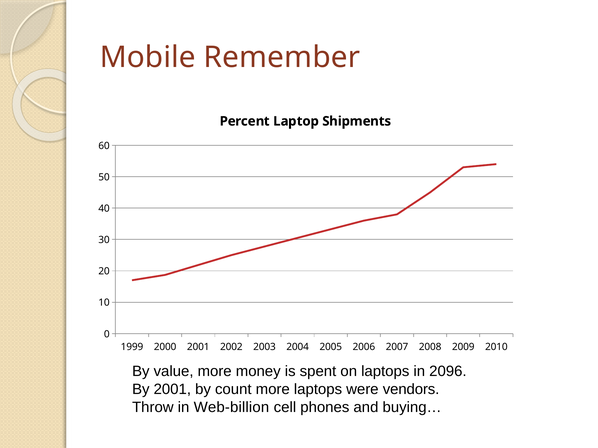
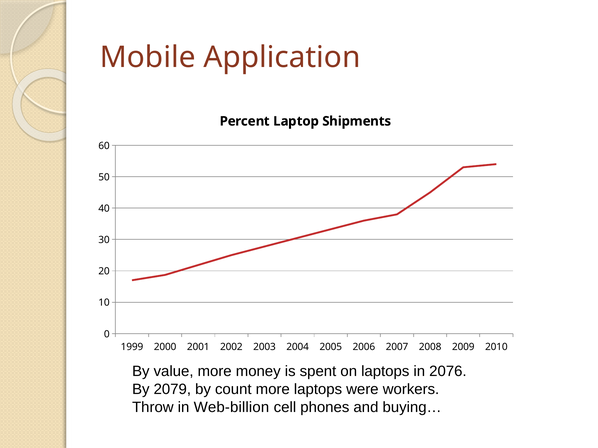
Remember: Remember -> Application
2096: 2096 -> 2076
By 2001: 2001 -> 2079
vendors: vendors -> workers
